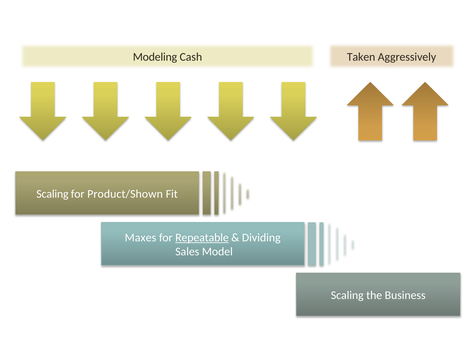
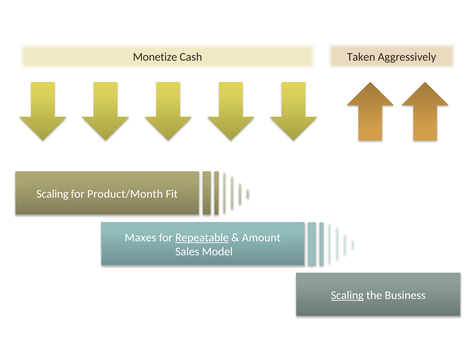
Modeling: Modeling -> Monetize
Product/Shown: Product/Shown -> Product/Month
Dividing: Dividing -> Amount
Scaling at (347, 295) underline: none -> present
